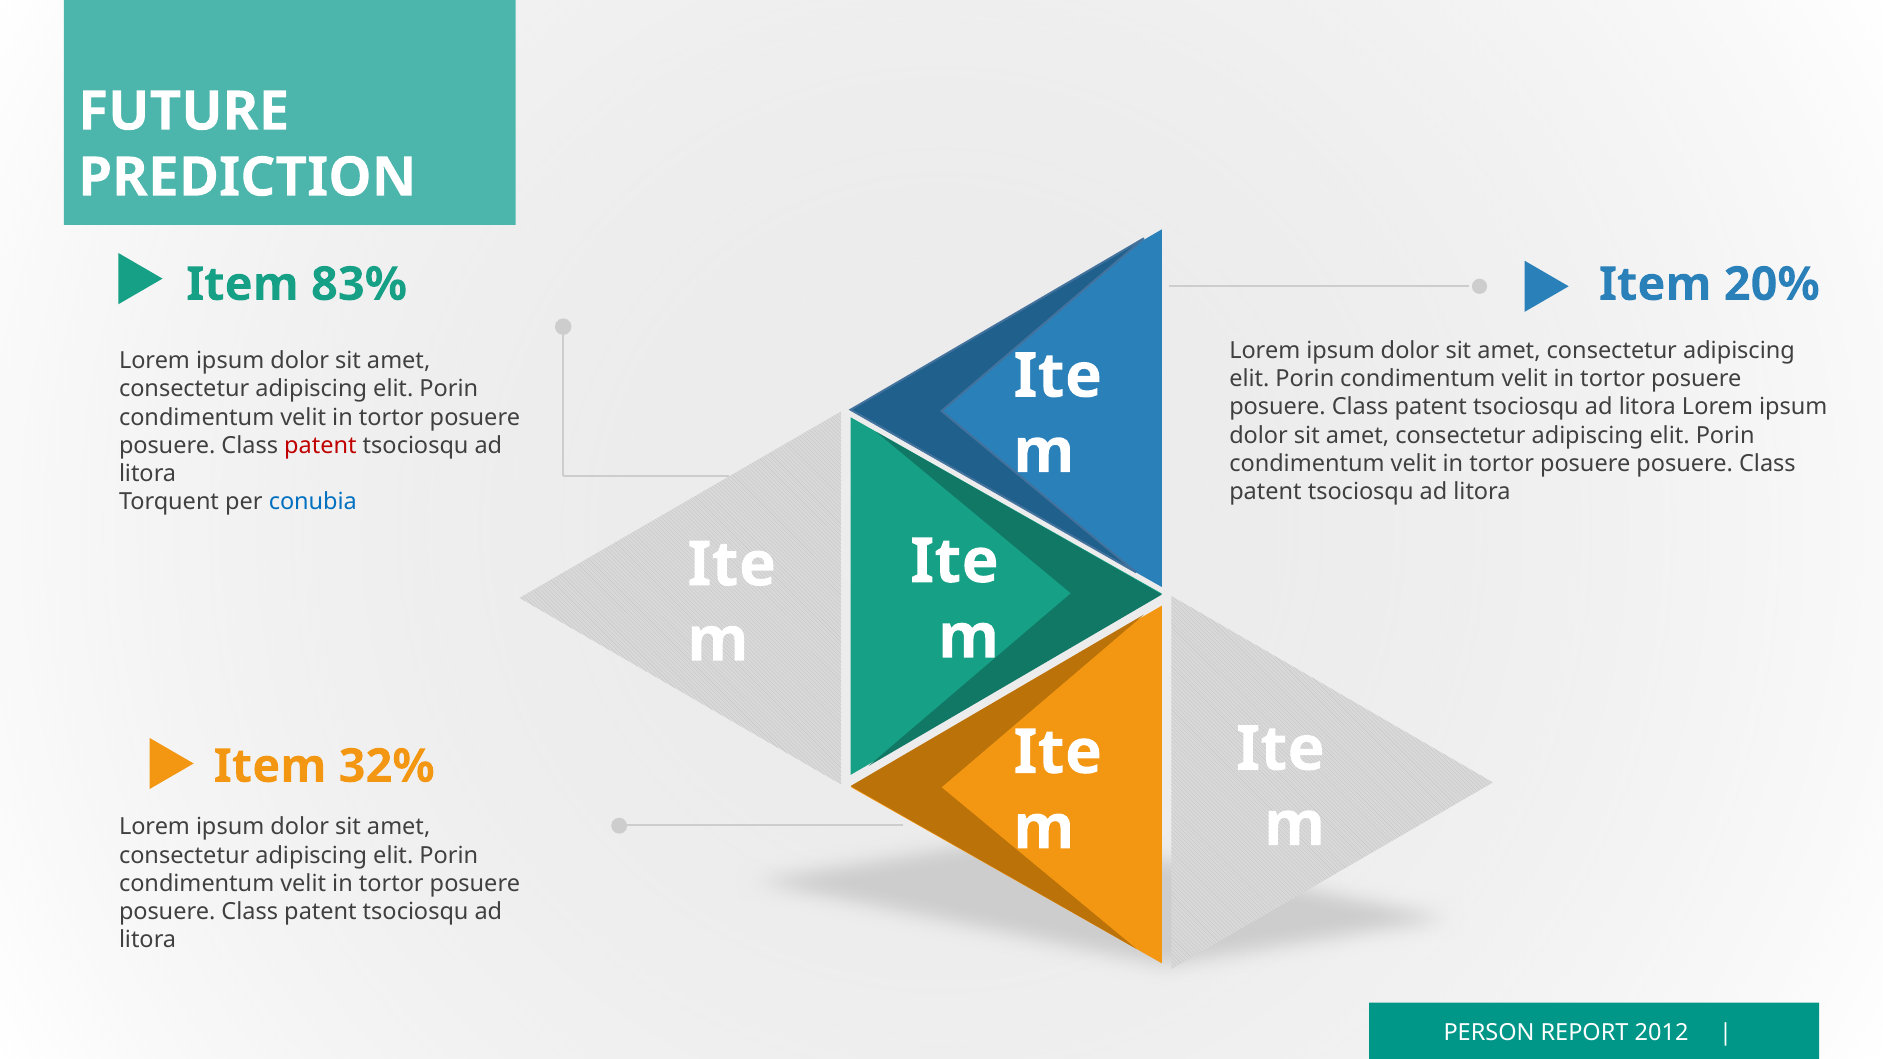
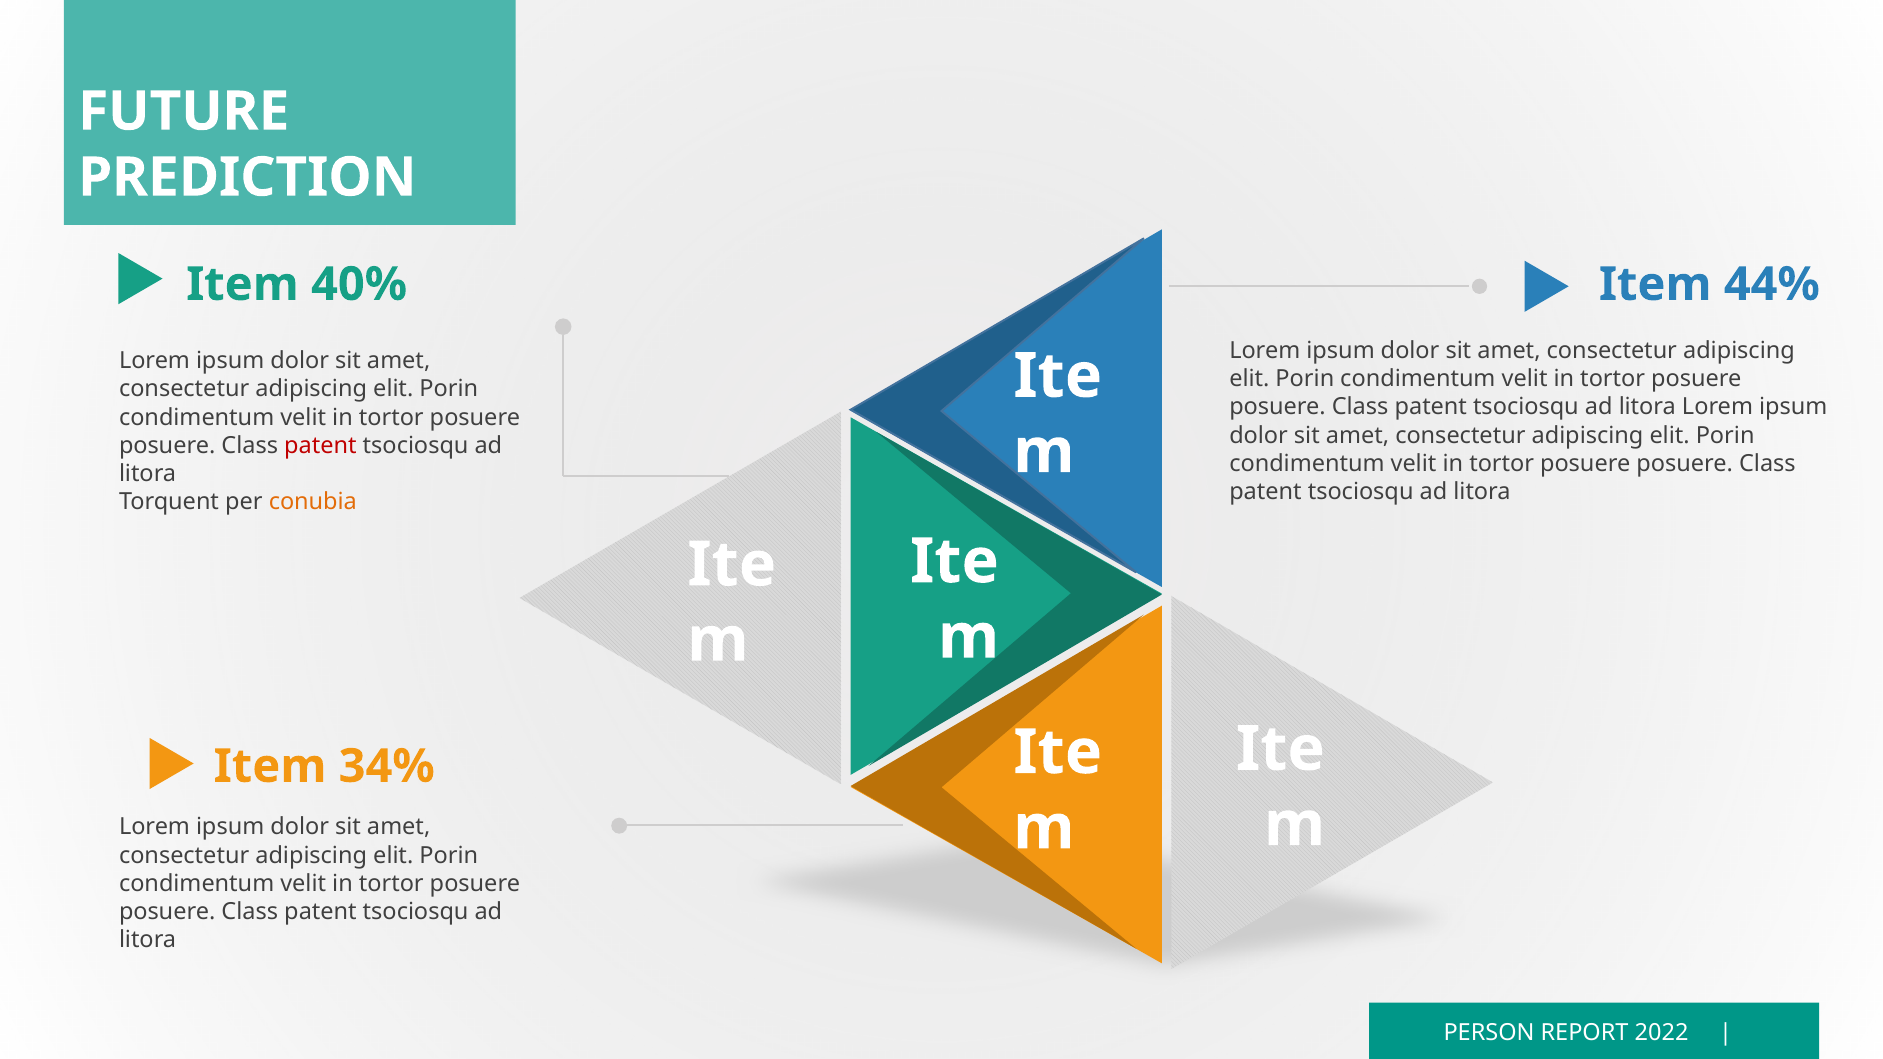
83%: 83% -> 40%
20%: 20% -> 44%
conubia colour: blue -> orange
32%: 32% -> 34%
2012: 2012 -> 2022
